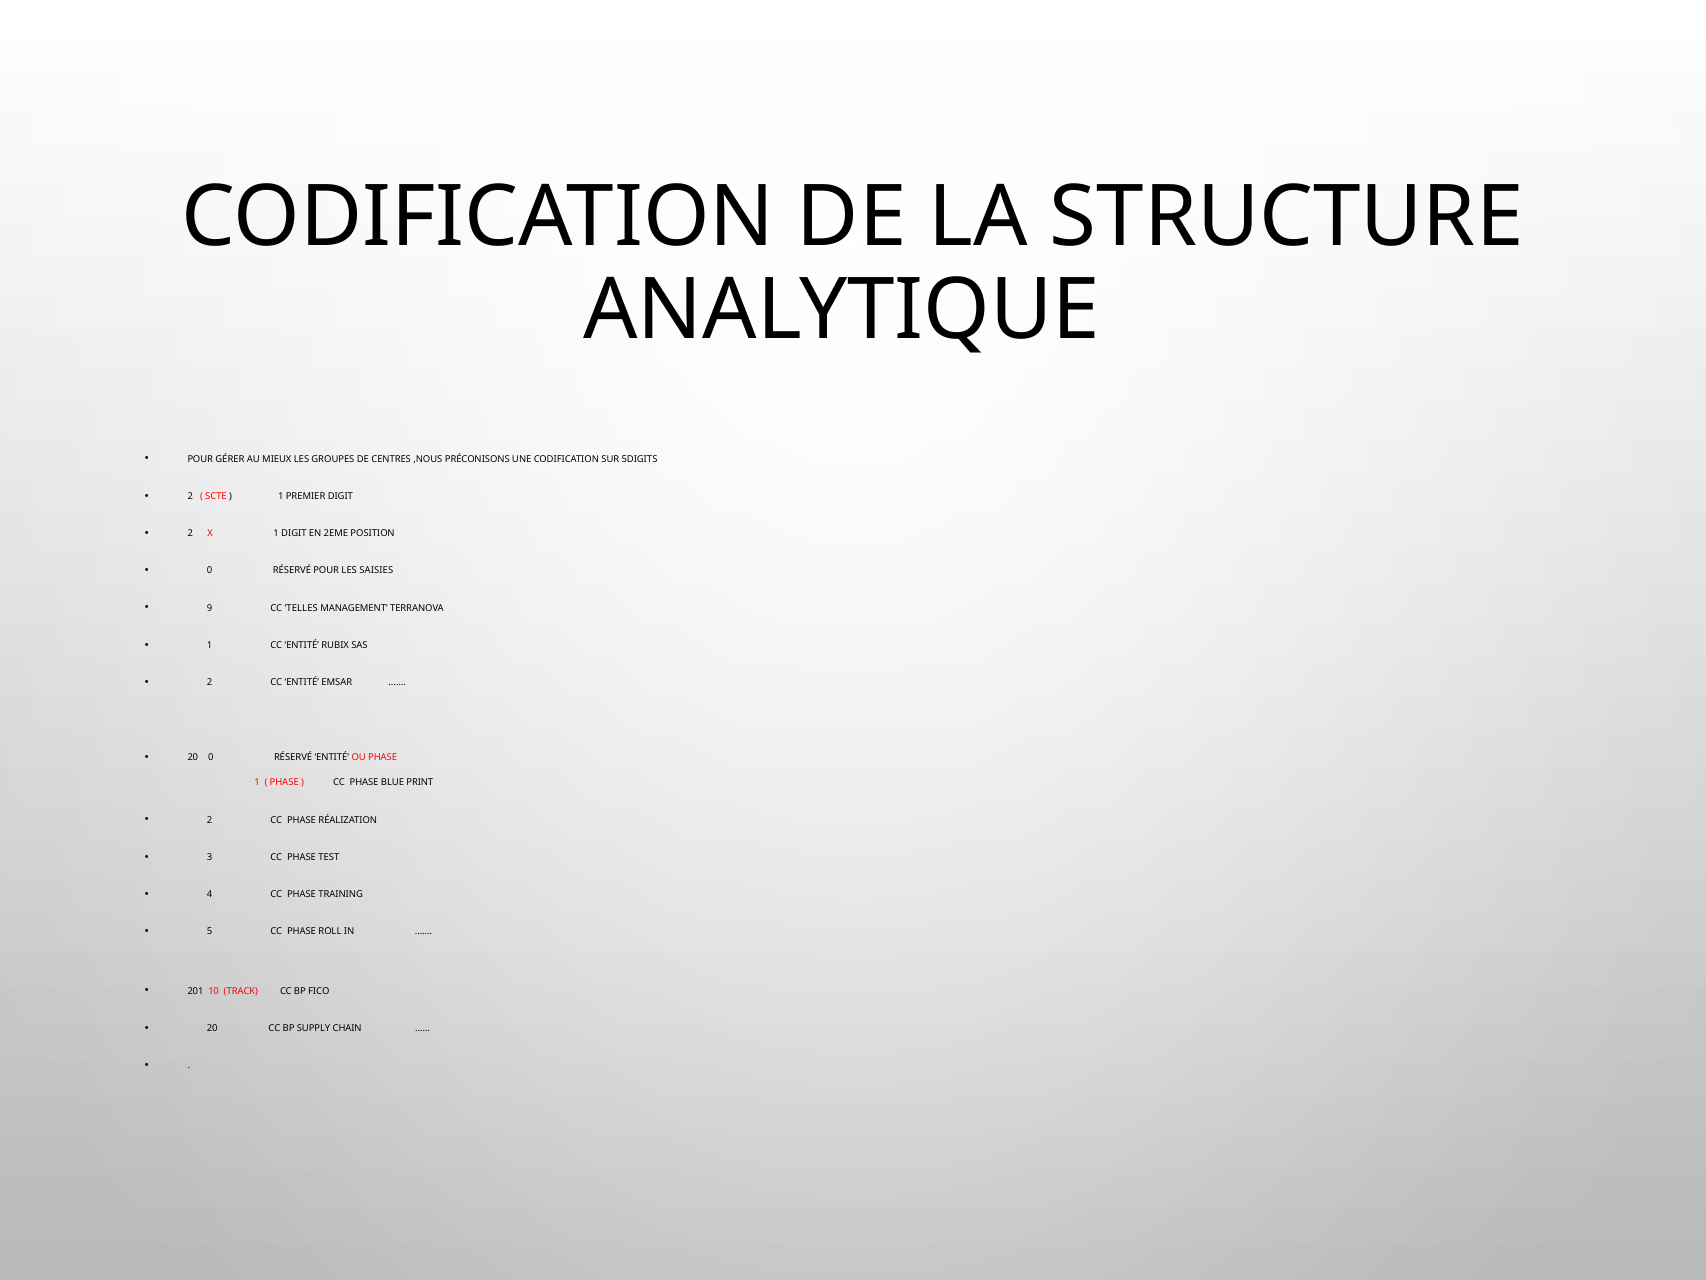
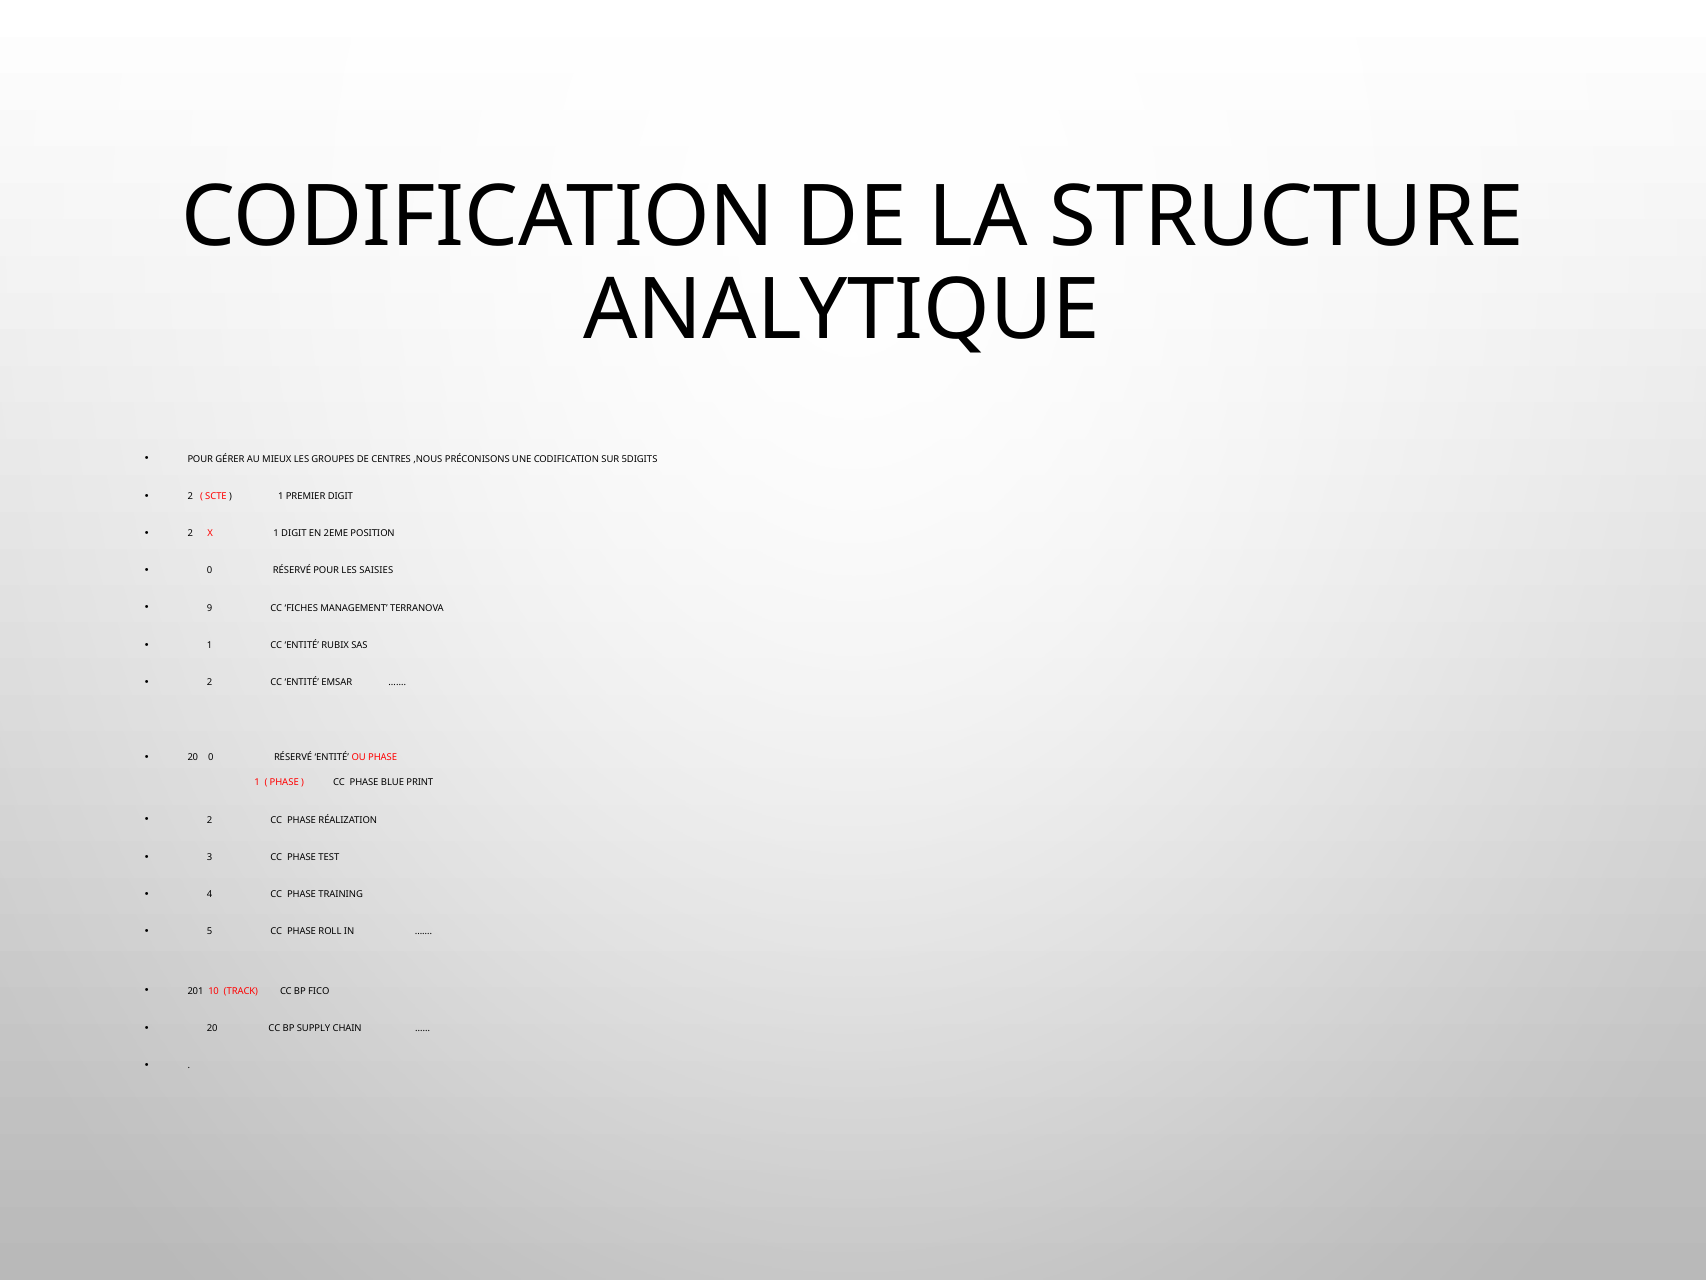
TELLES: TELLES -> FICHES
